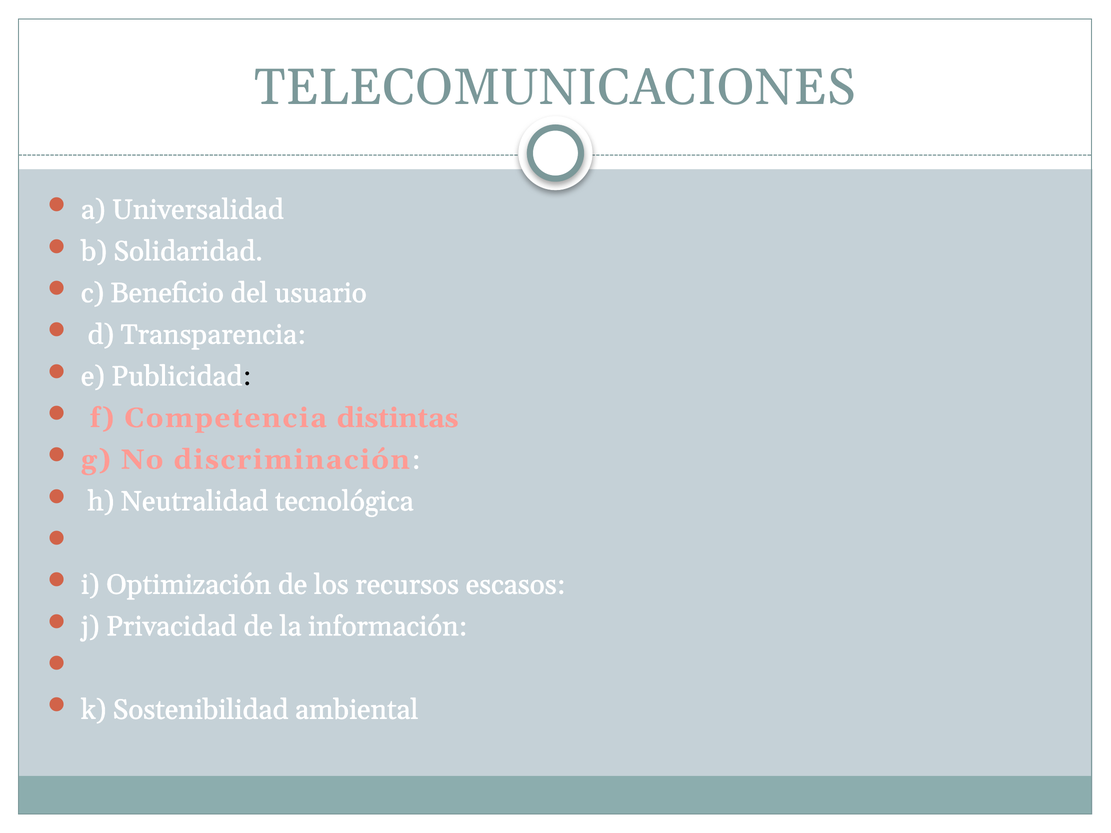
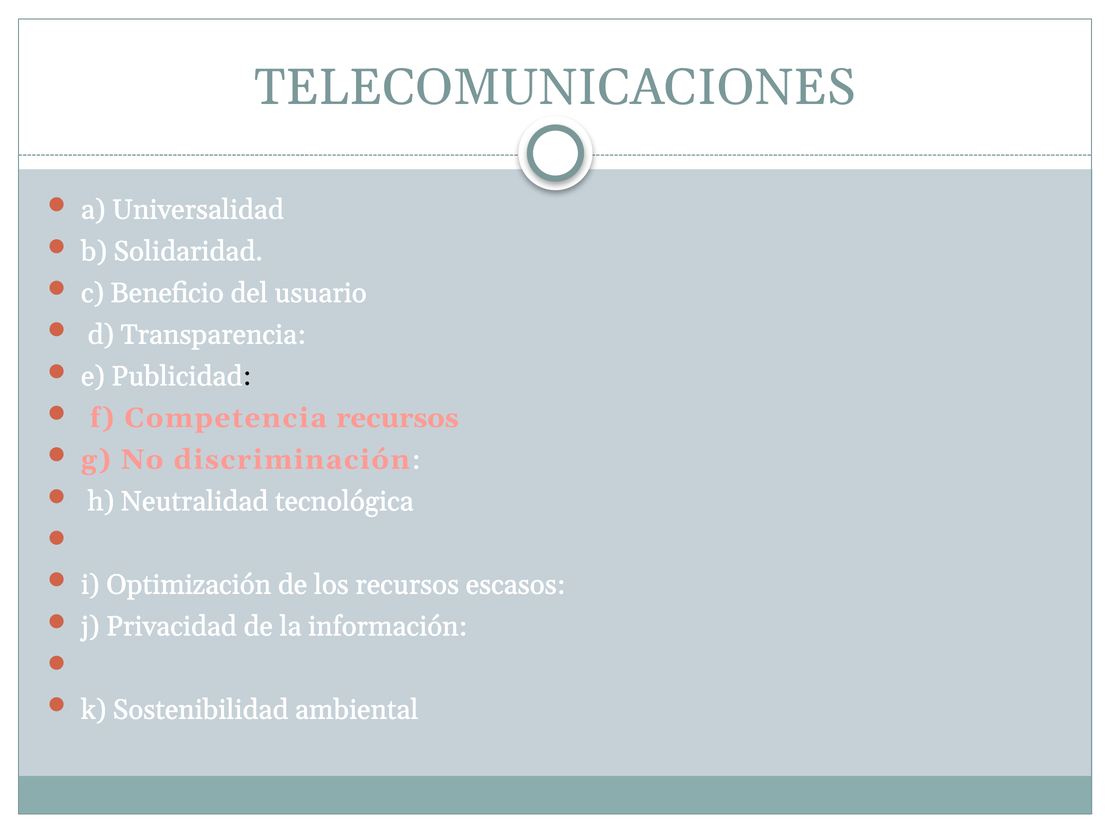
Competencia distintas: distintas -> recursos
